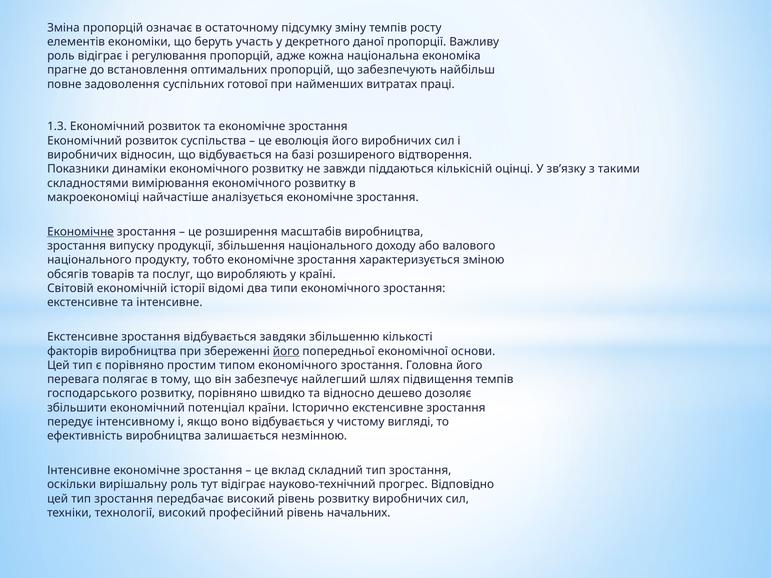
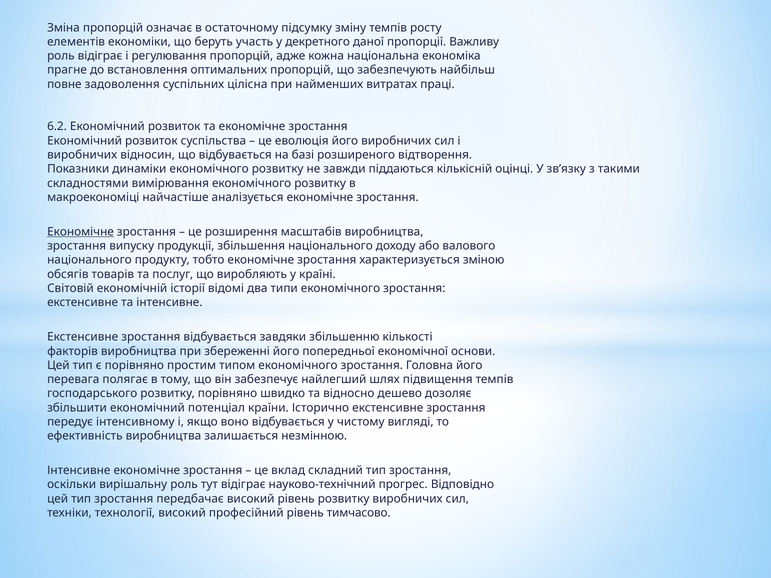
готової: готової -> цілісна
1.3: 1.3 -> 6.2
його at (286, 351) underline: present -> none
начальних: начальних -> тимчасово
